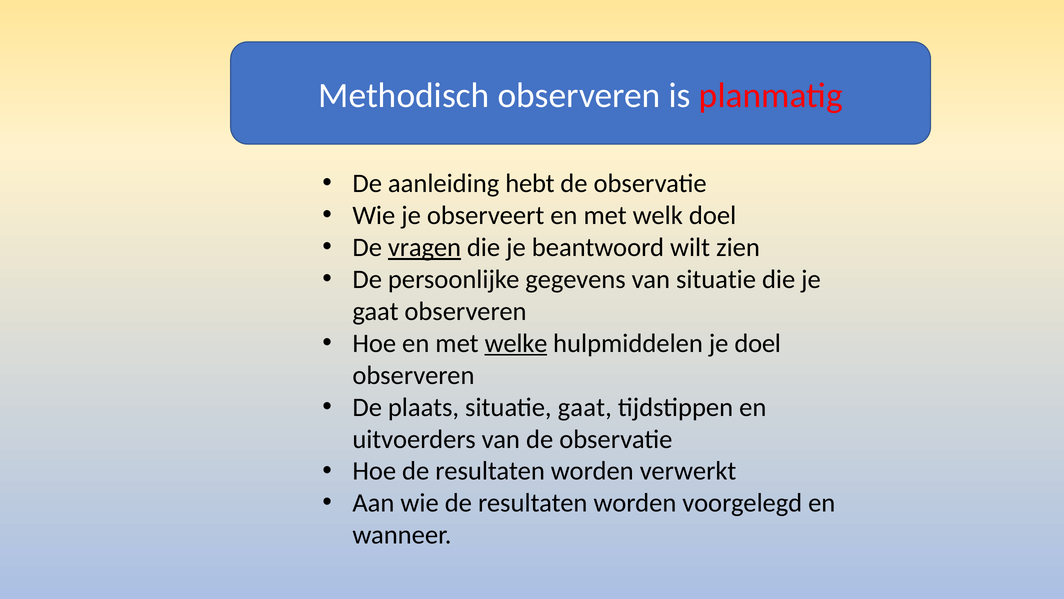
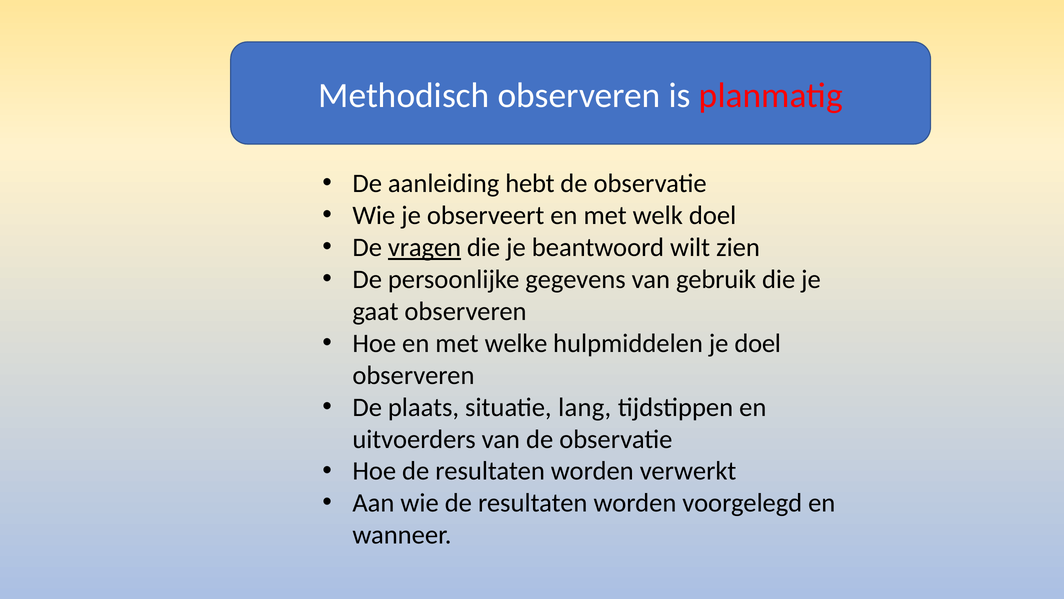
van situatie: situatie -> gebruik
welke underline: present -> none
situatie gaat: gaat -> lang
